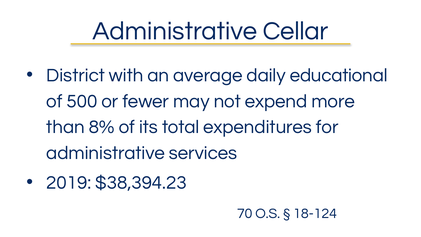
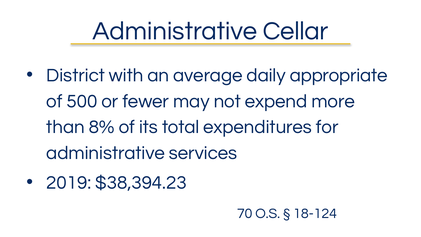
educational: educational -> appropriate
